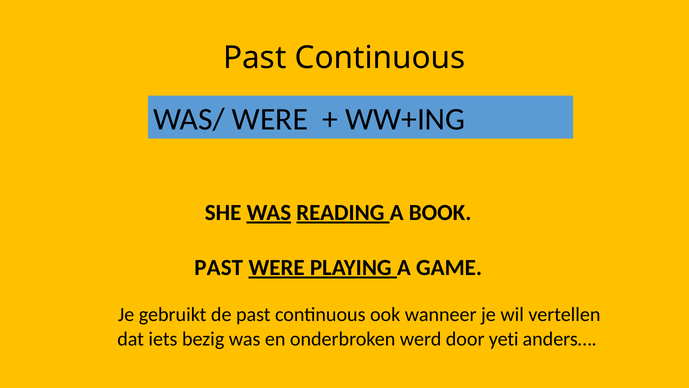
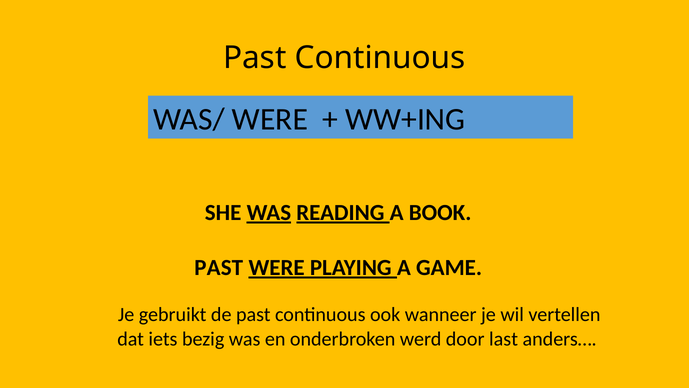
yeti: yeti -> last
